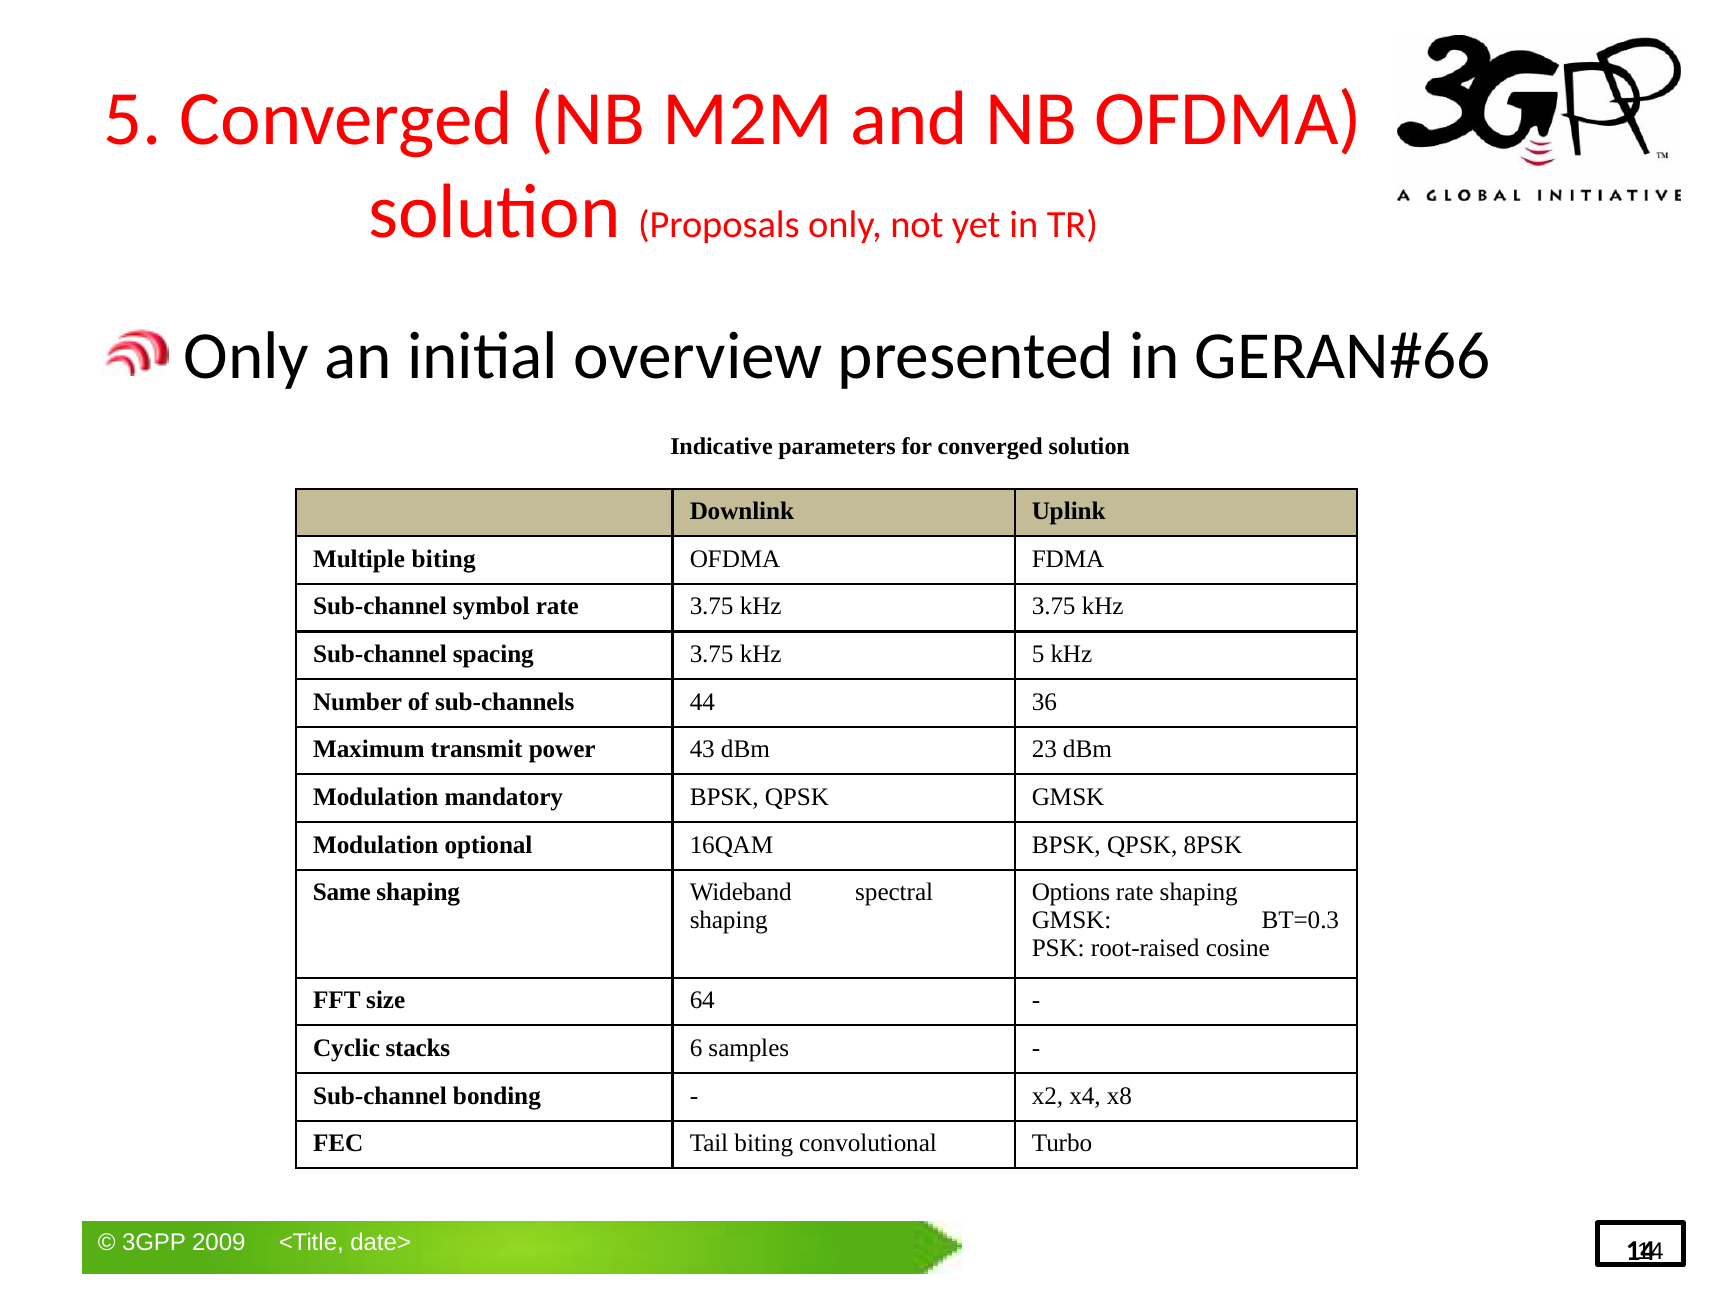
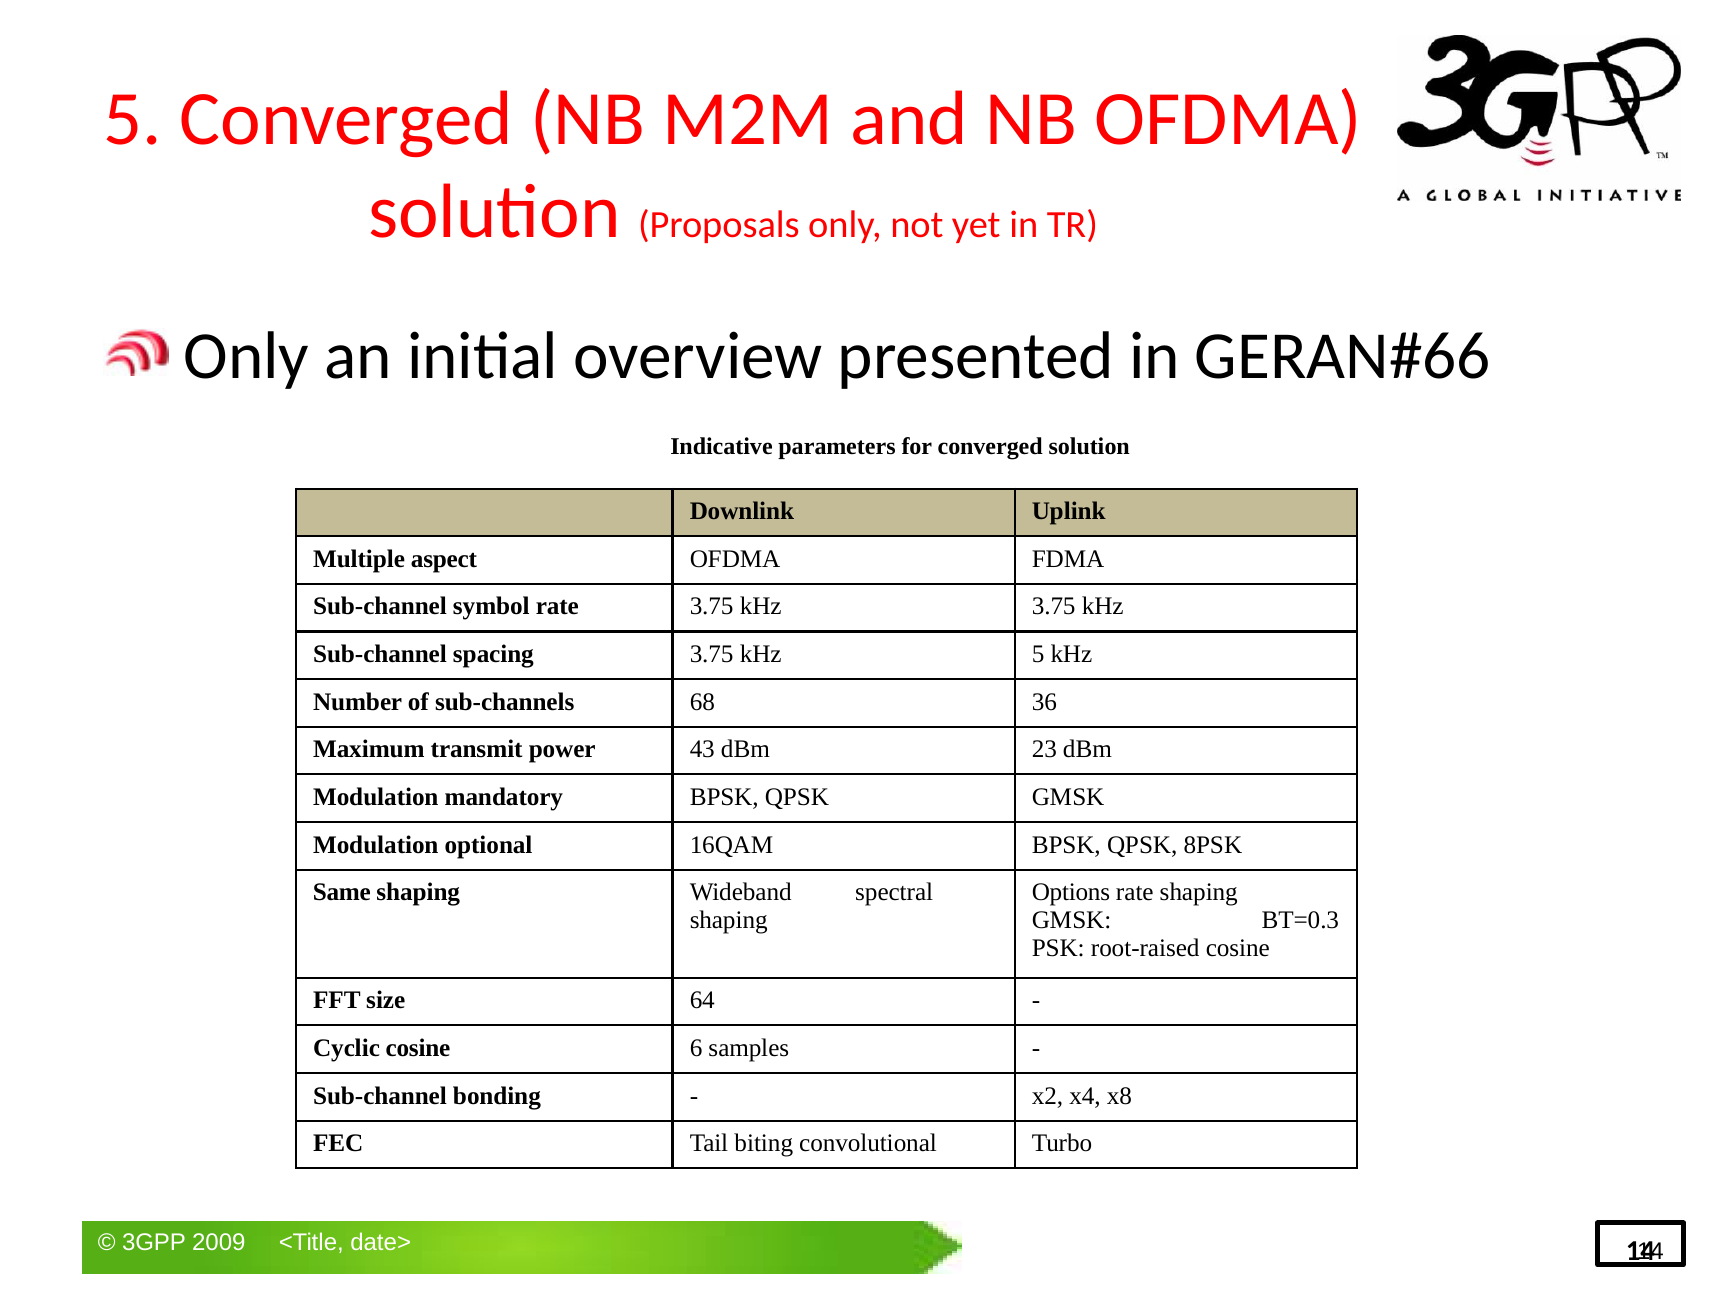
Multiple biting: biting -> aspect
44: 44 -> 68
Cyclic stacks: stacks -> cosine
